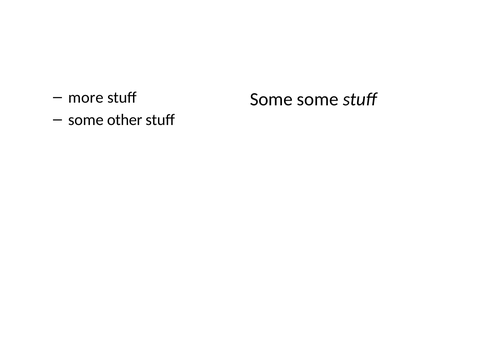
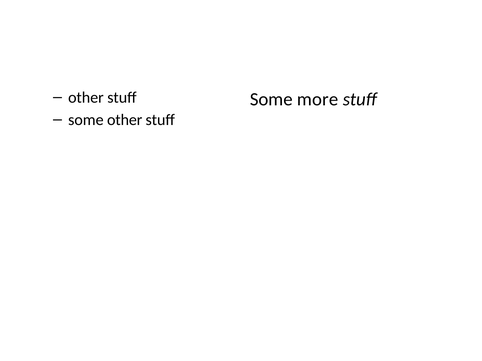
more at (86, 98): more -> other
Some some: some -> more
